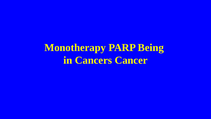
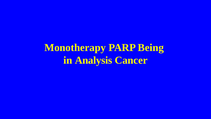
Cancers: Cancers -> Analysis
